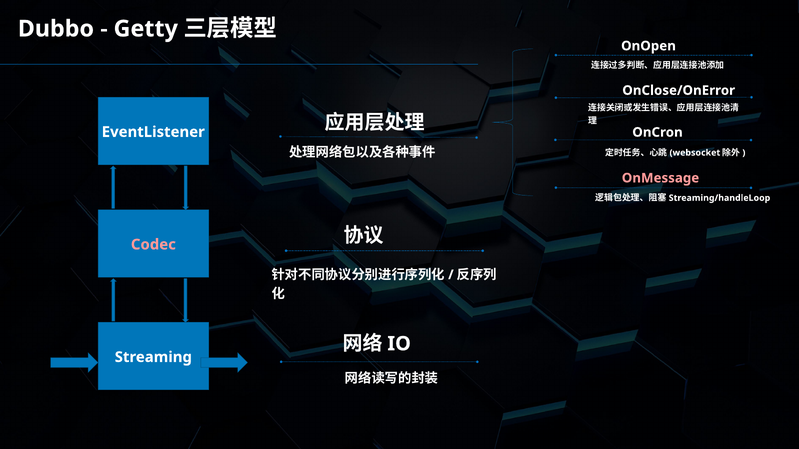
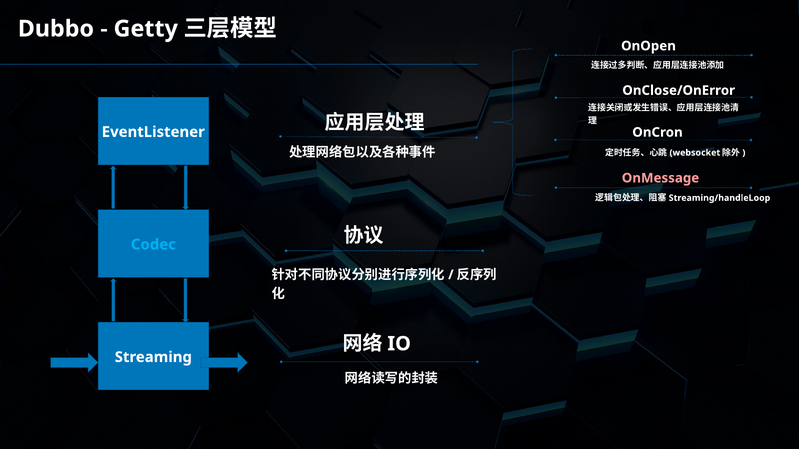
Codec colour: pink -> light blue
